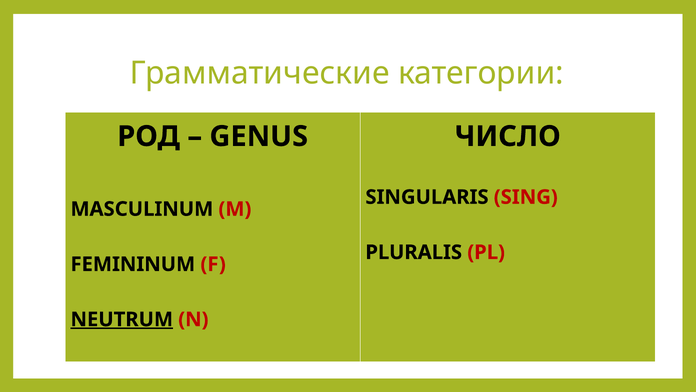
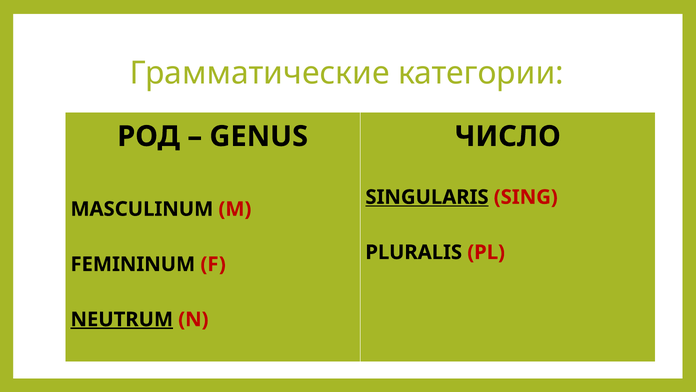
SINGULARIS underline: none -> present
